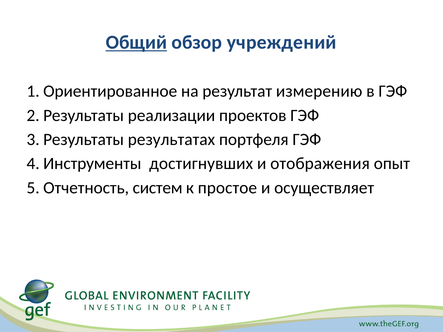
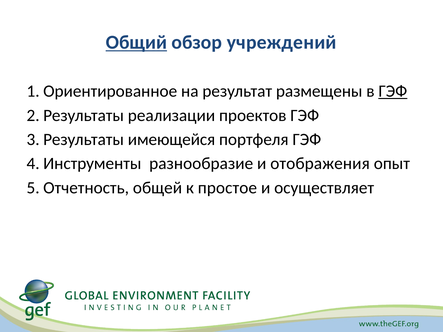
измерению: измерению -> размещены
ГЭФ at (393, 91) underline: none -> present
результатах: результатах -> имеющейся
достигнувших: достигнувших -> разнообразие
систем: систем -> общей
